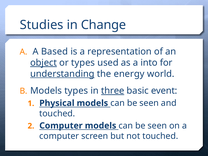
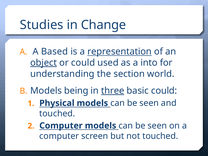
representation underline: none -> present
or types: types -> could
understanding underline: present -> none
energy: energy -> section
Models types: types -> being
basic event: event -> could
